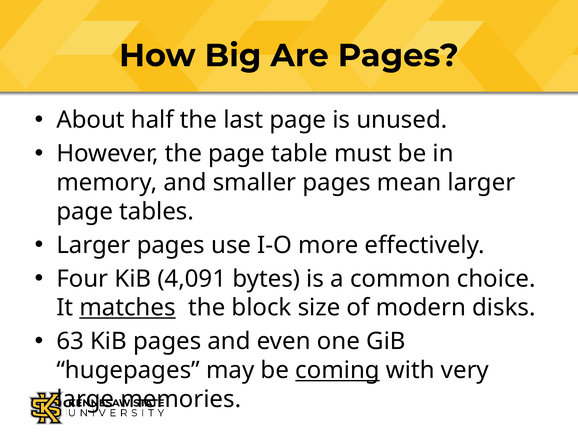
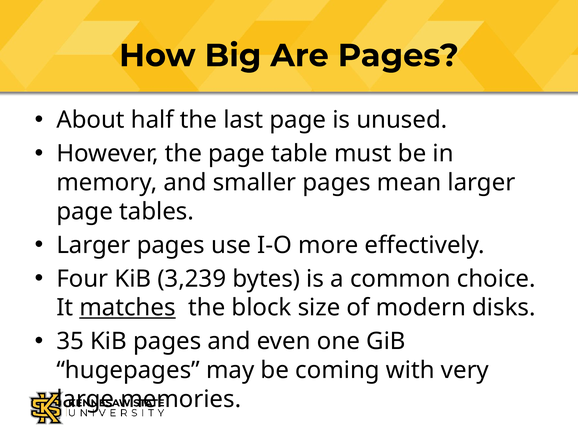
4,091: 4,091 -> 3,239
63: 63 -> 35
coming underline: present -> none
